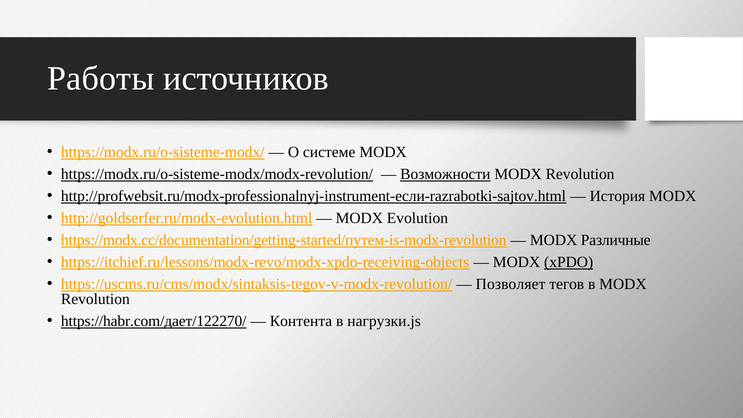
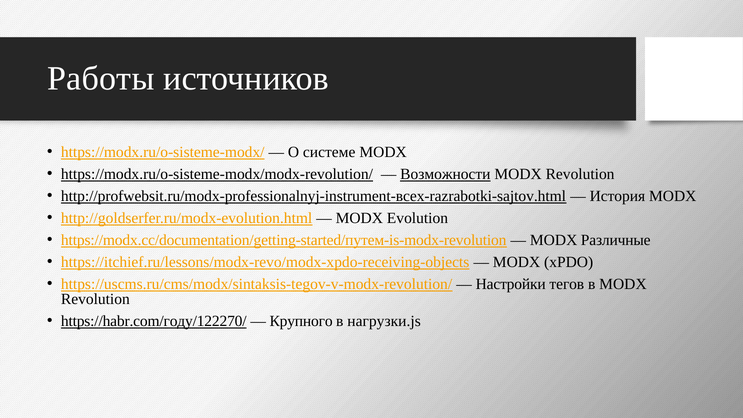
http://profwebsit.ru/modx-professionalnyj-instrument-если-razrabotki-sajtov.html: http://profwebsit.ru/modx-professionalnyj-instrument-если-razrabotki-sajtov.html -> http://profwebsit.ru/modx-professionalnyj-instrument-всех-razrabotki-sajtov.html
xPDO underline: present -> none
Позволяет: Позволяет -> Настройки
https://habr.com/дает/122270/: https://habr.com/дает/122270/ -> https://habr.com/году/122270/
Контента: Контента -> Крупного
